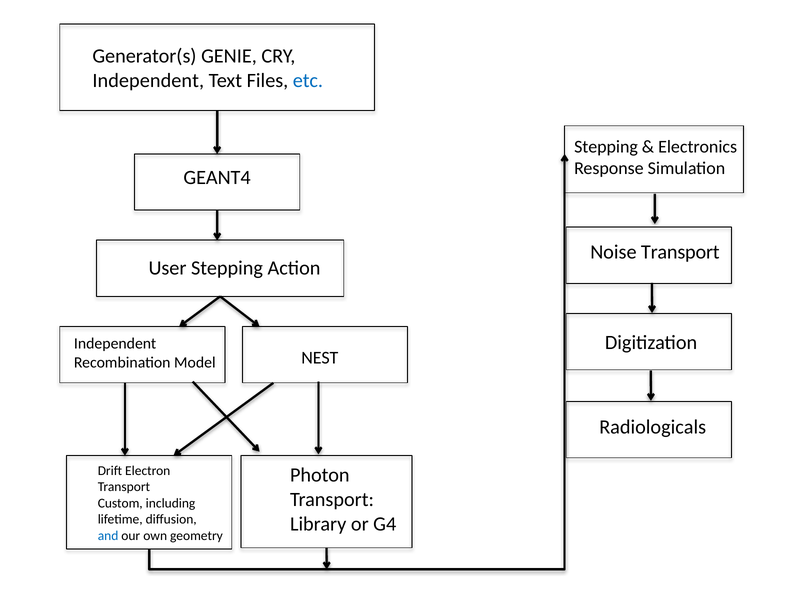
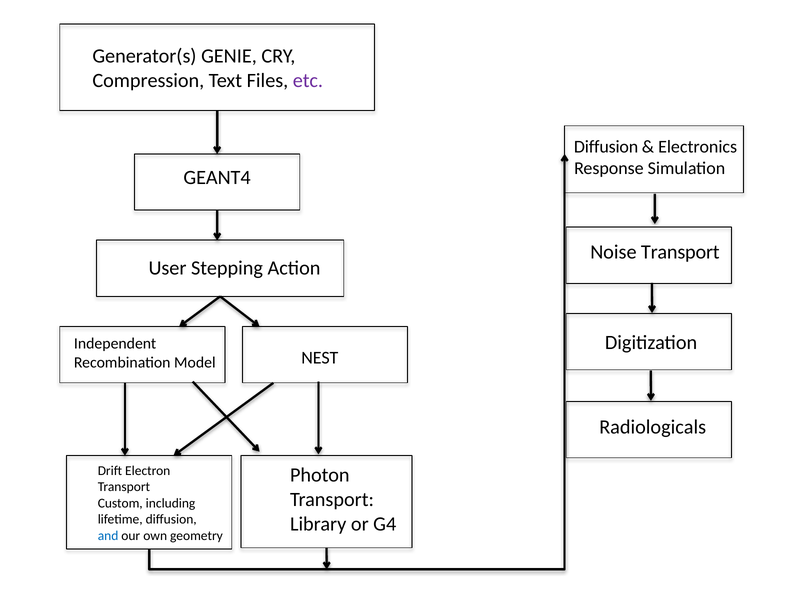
Independent at (148, 80): Independent -> Compression
etc colour: blue -> purple
Stepping at (606, 147): Stepping -> Diffusion
